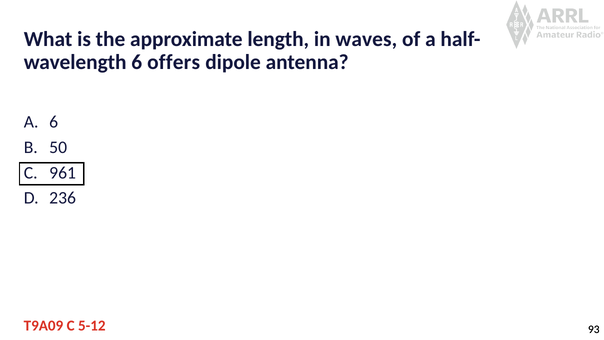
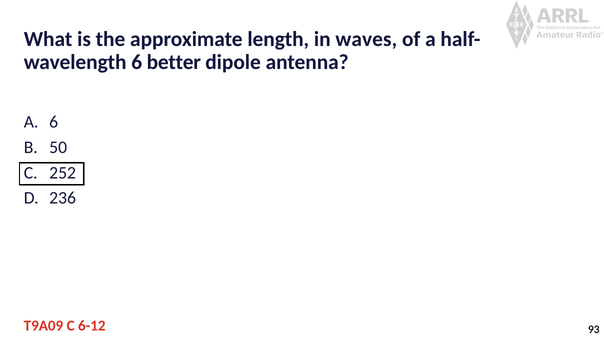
offers: offers -> better
961: 961 -> 252
5-12: 5-12 -> 6-12
